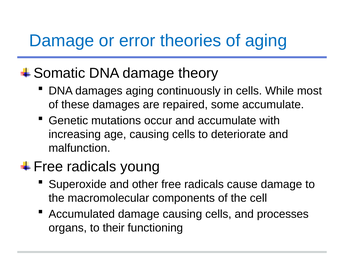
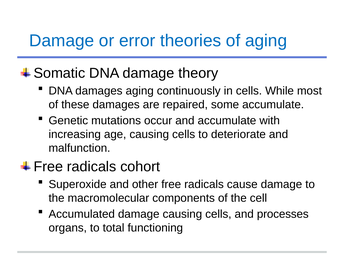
young: young -> cohort
their: their -> total
